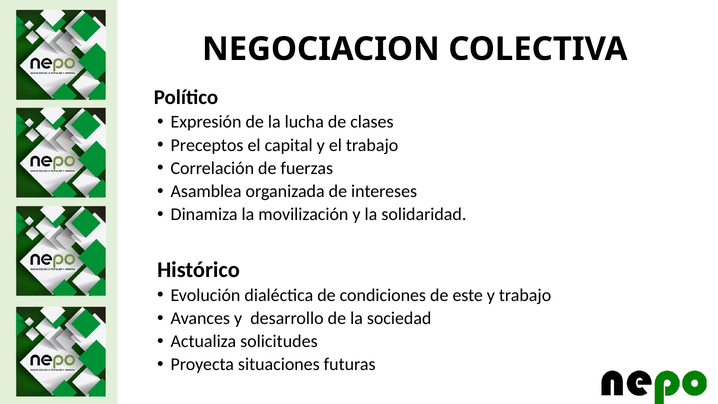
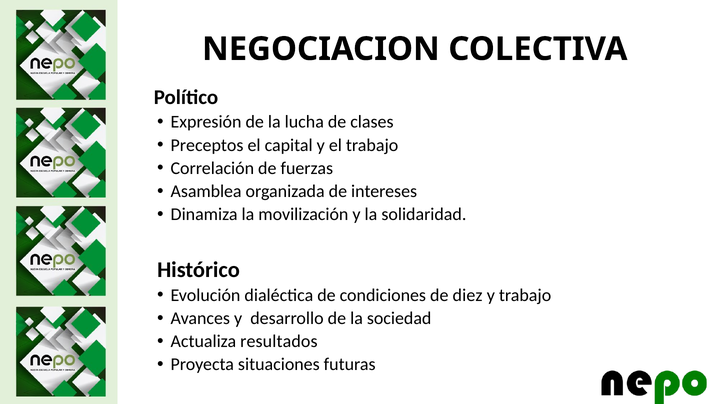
este: este -> diez
solicitudes: solicitudes -> resultados
